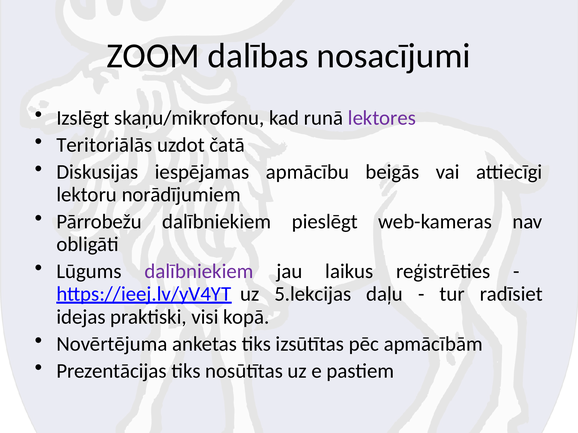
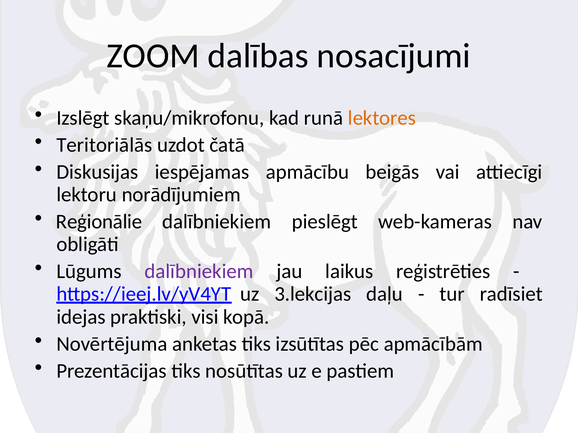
lektores colour: purple -> orange
Pārrobežu: Pārrobežu -> Reģionālie
5.lekcijas: 5.lekcijas -> 3.lekcijas
